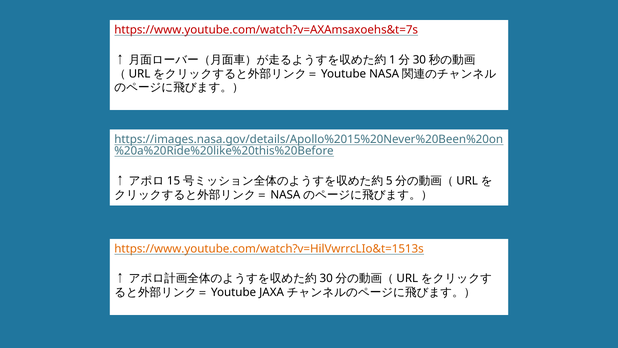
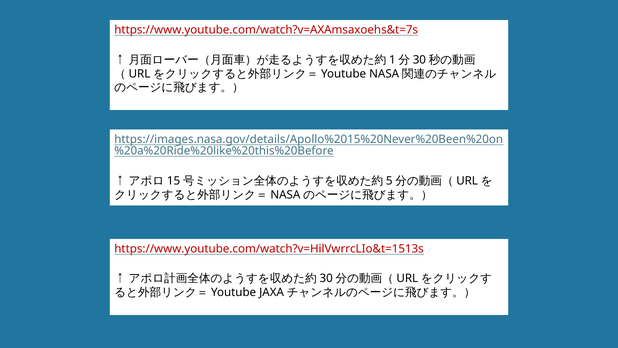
https://www.youtube.com/watch?v=HilVwrrcLIo&t=1513s colour: orange -> red
